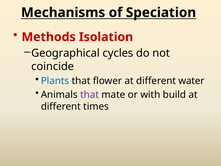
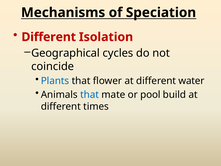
Methods at (49, 37): Methods -> Different
that at (90, 94) colour: purple -> blue
with: with -> pool
